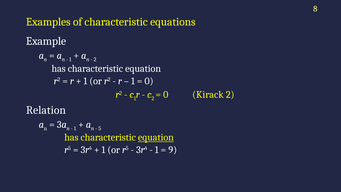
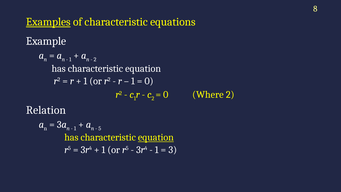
Examples underline: none -> present
Kirack: Kirack -> Where
9: 9 -> 3
